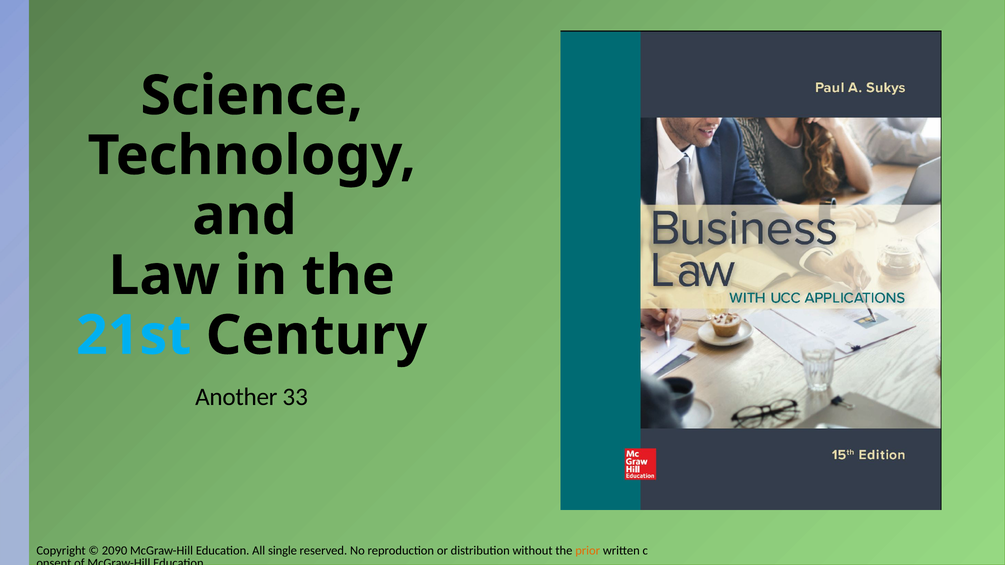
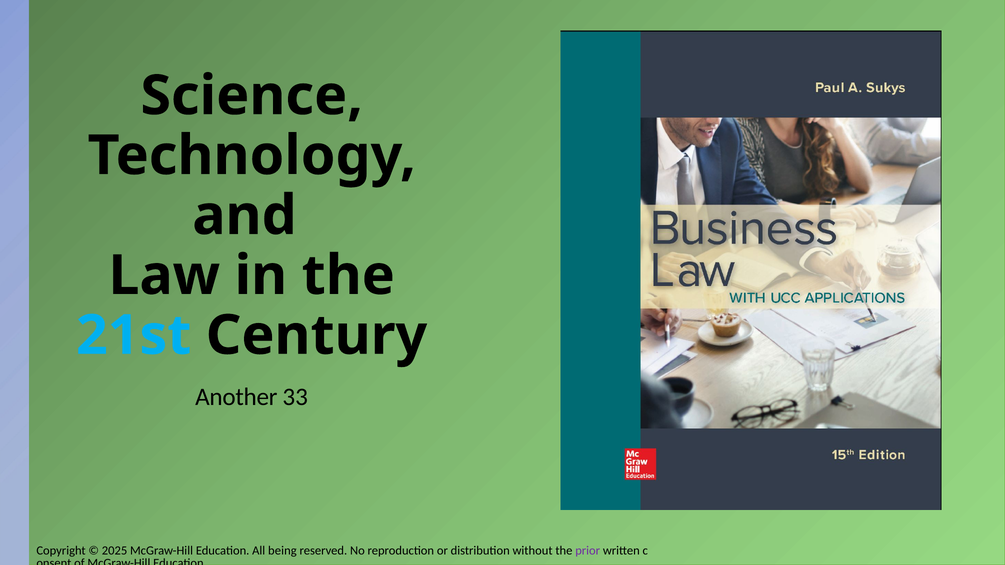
2090: 2090 -> 2025
single: single -> being
prior colour: orange -> purple
